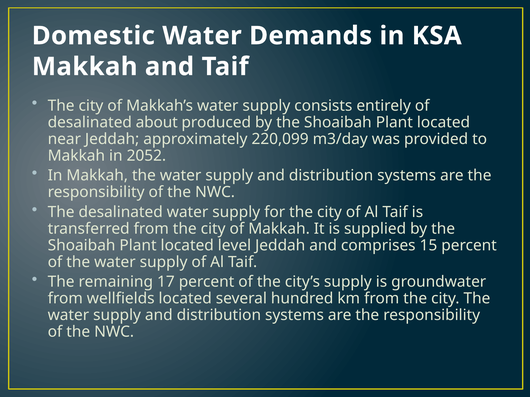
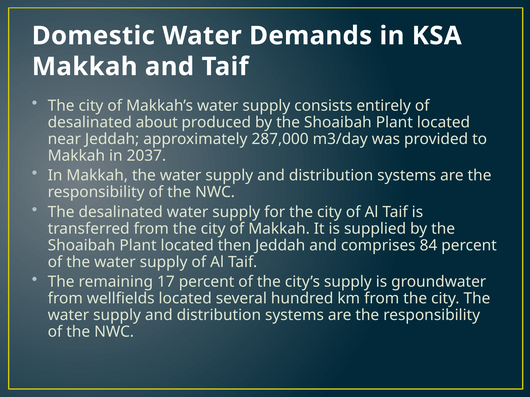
220,099: 220,099 -> 287,000
2052: 2052 -> 2037
level: level -> then
15: 15 -> 84
